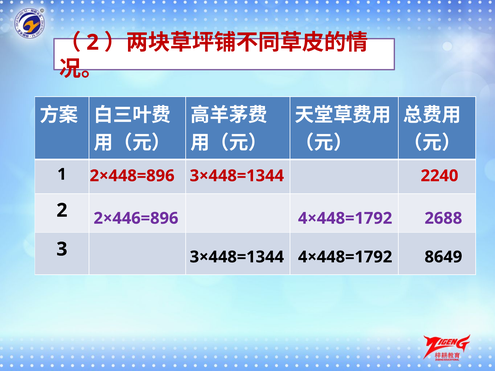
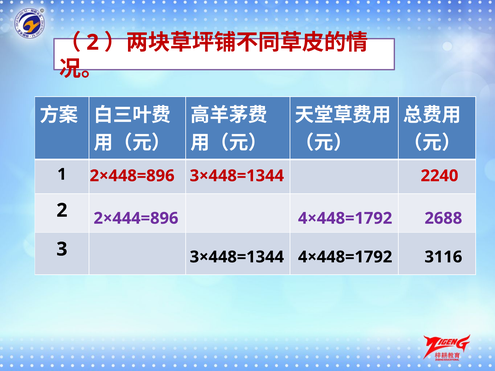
2×446=896: 2×446=896 -> 2×444=896
8649: 8649 -> 3116
